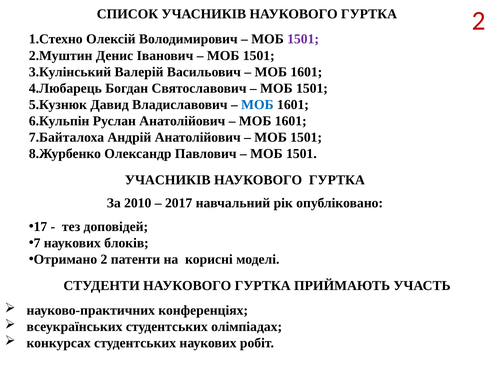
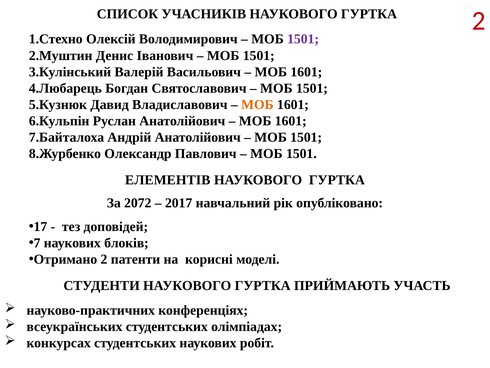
МОБ at (257, 104) colour: blue -> orange
УЧАСНИКІВ at (168, 180): УЧАСНИКІВ -> ЕЛЕМЕНТІВ
2010: 2010 -> 2072
